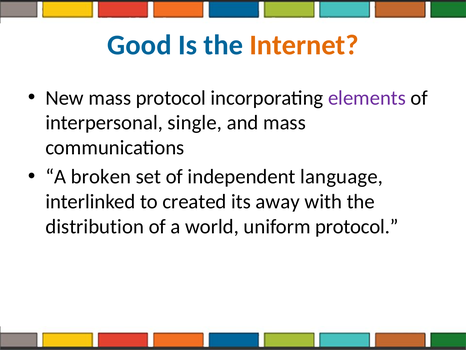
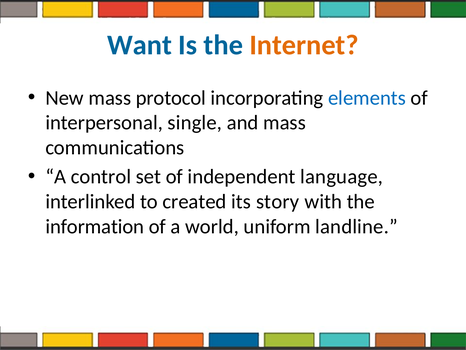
Good: Good -> Want
elements colour: purple -> blue
broken: broken -> control
away: away -> story
distribution: distribution -> information
uniform protocol: protocol -> landline
